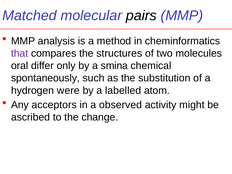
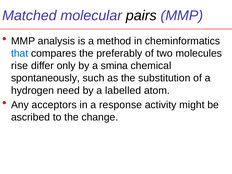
that colour: purple -> blue
structures: structures -> preferably
oral: oral -> rise
were: were -> need
observed: observed -> response
